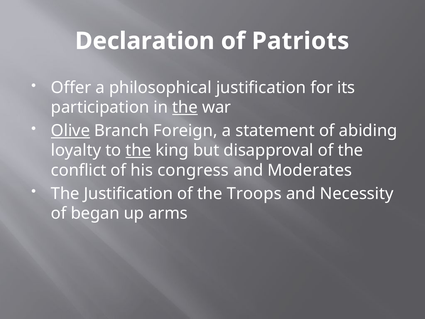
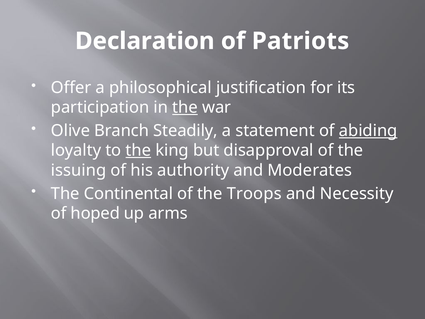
Olive underline: present -> none
Foreign: Foreign -> Steadily
abiding underline: none -> present
conflict: conflict -> issuing
congress: congress -> authority
The Justification: Justification -> Continental
began: began -> hoped
